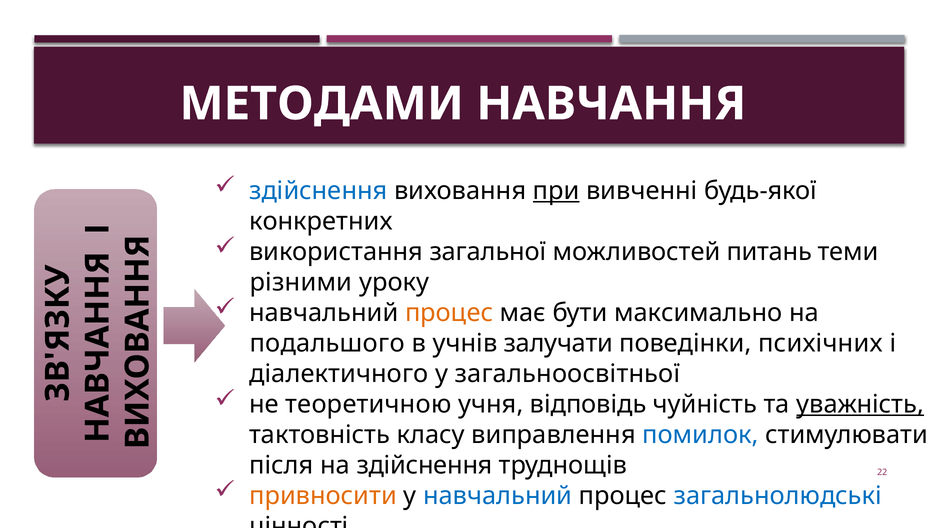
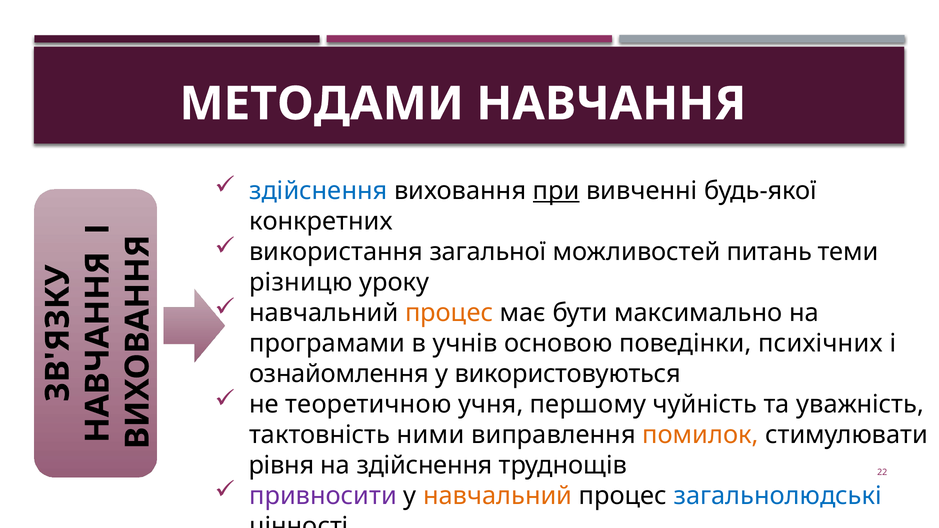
різними: різними -> різницю
подальшого: подальшого -> програмами
залучати: залучати -> основою
діалектичного: діалектичного -> ознайомлення
загальноосвітньої: загальноосвітньої -> використовуються
відповідь: відповідь -> першому
уважність underline: present -> none
класу: класу -> ними
помилок colour: blue -> orange
після: після -> рівня
привносити colour: orange -> purple
навчальний at (498, 496) colour: blue -> orange
